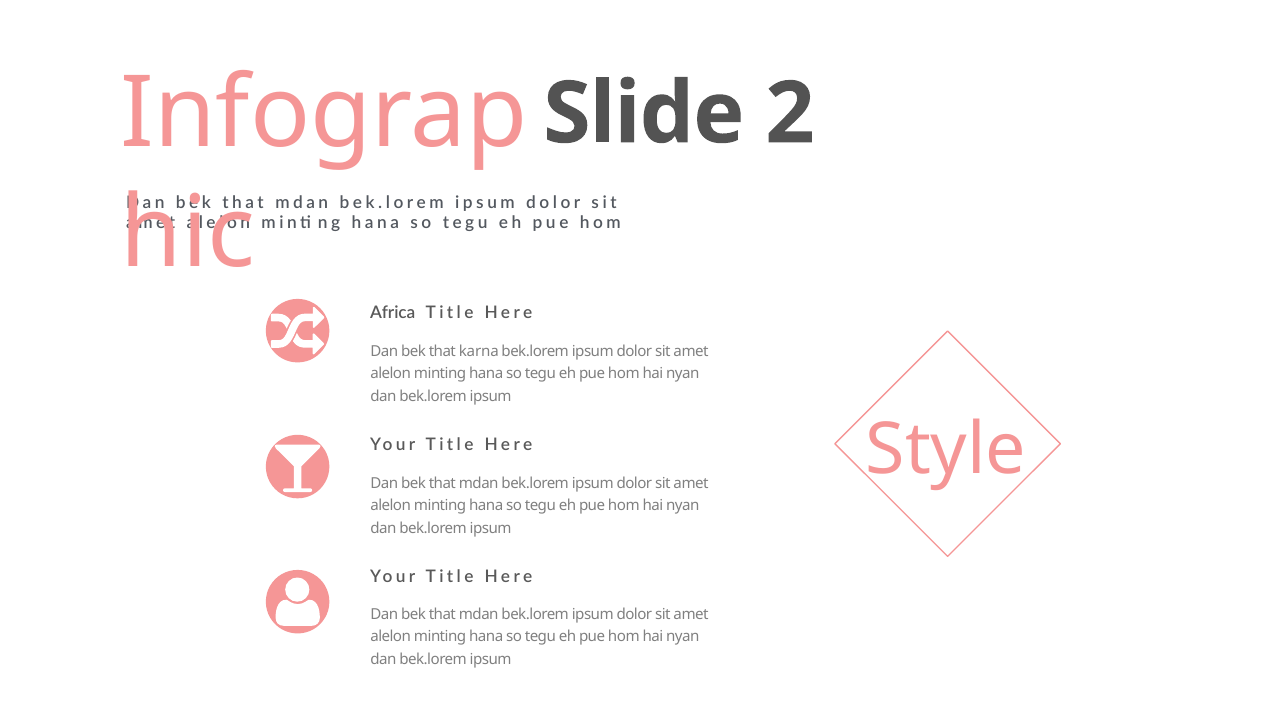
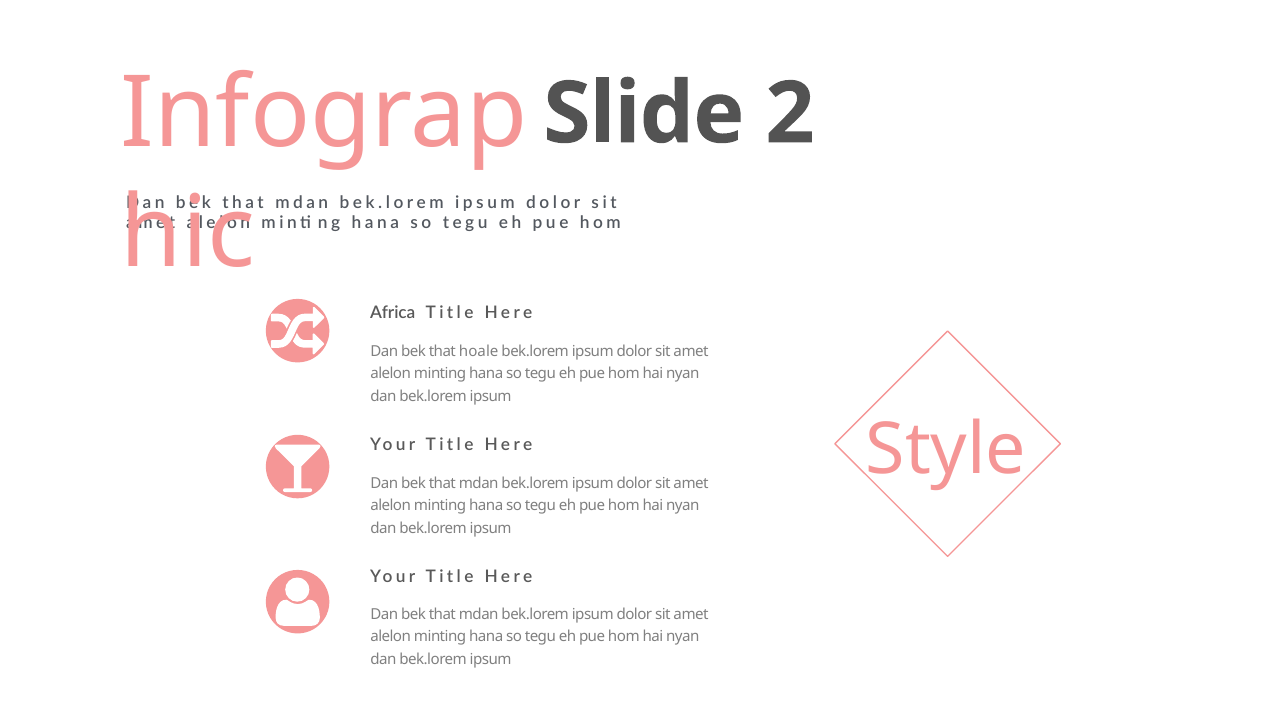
karna: karna -> hoale
